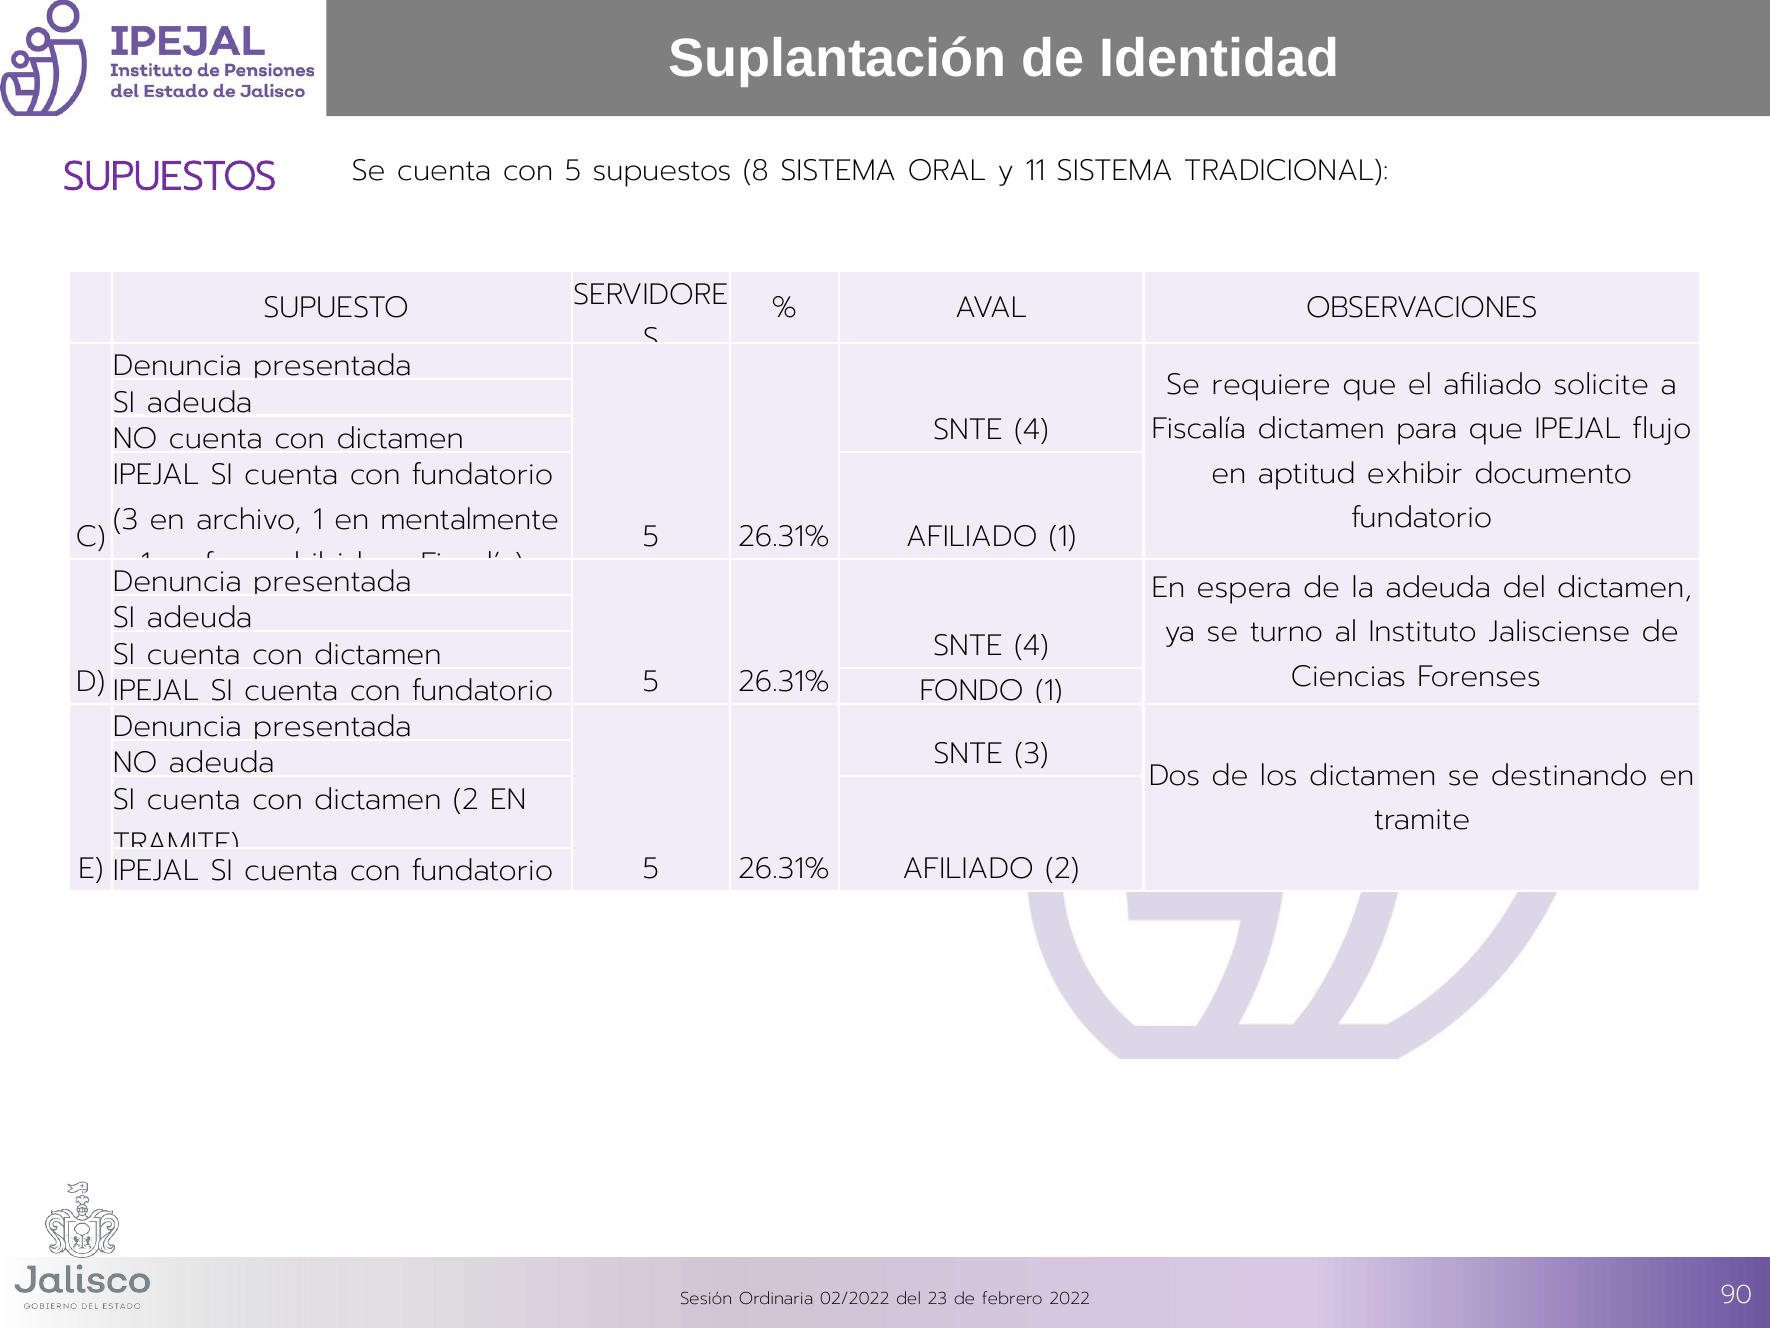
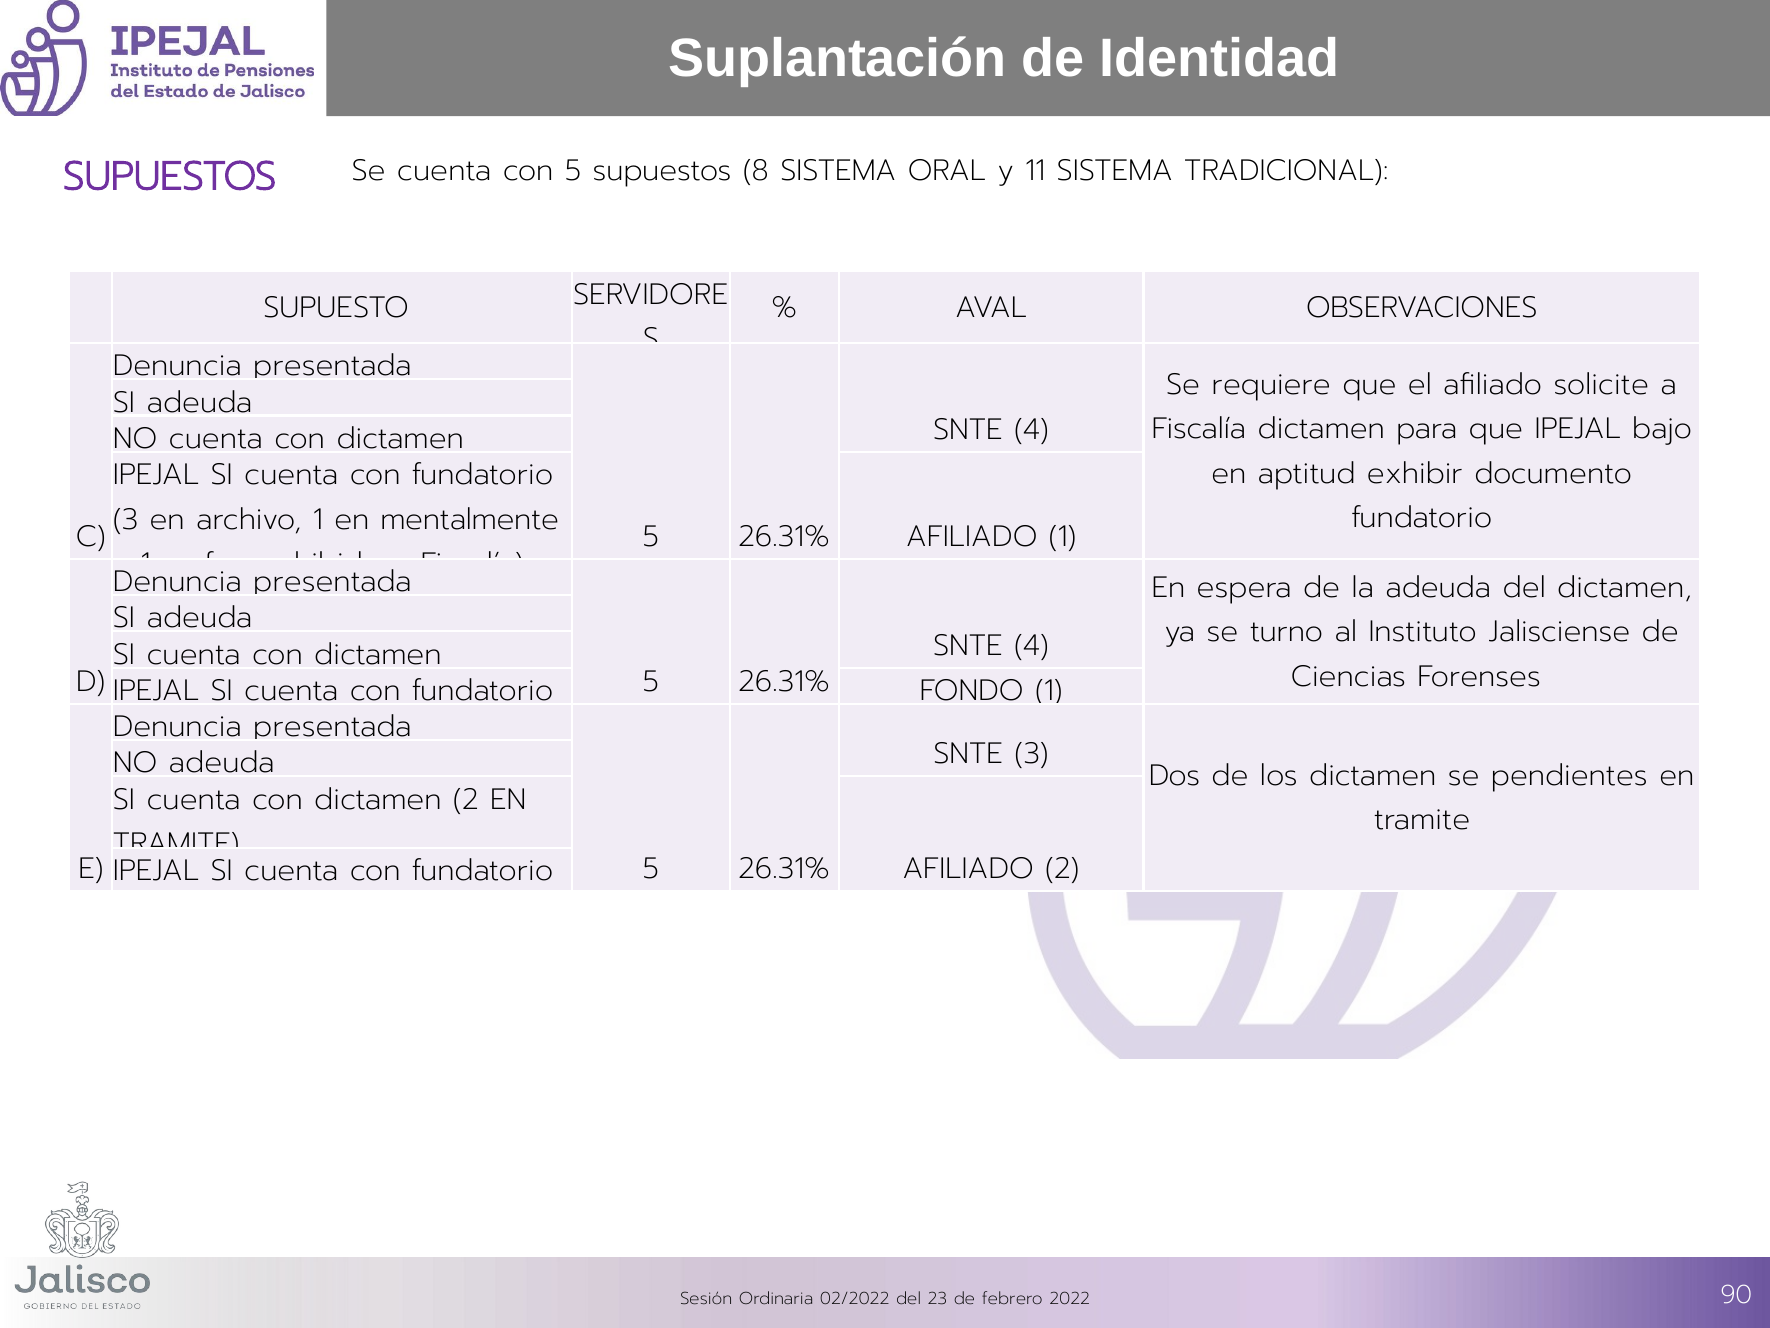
flujo: flujo -> bajo
destinando: destinando -> pendientes
